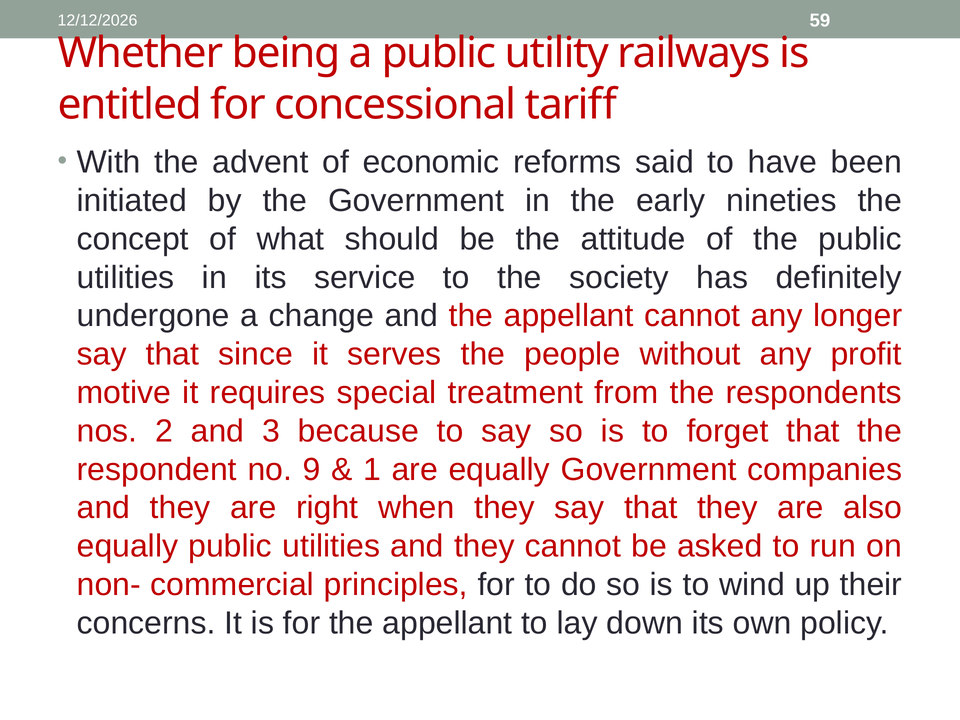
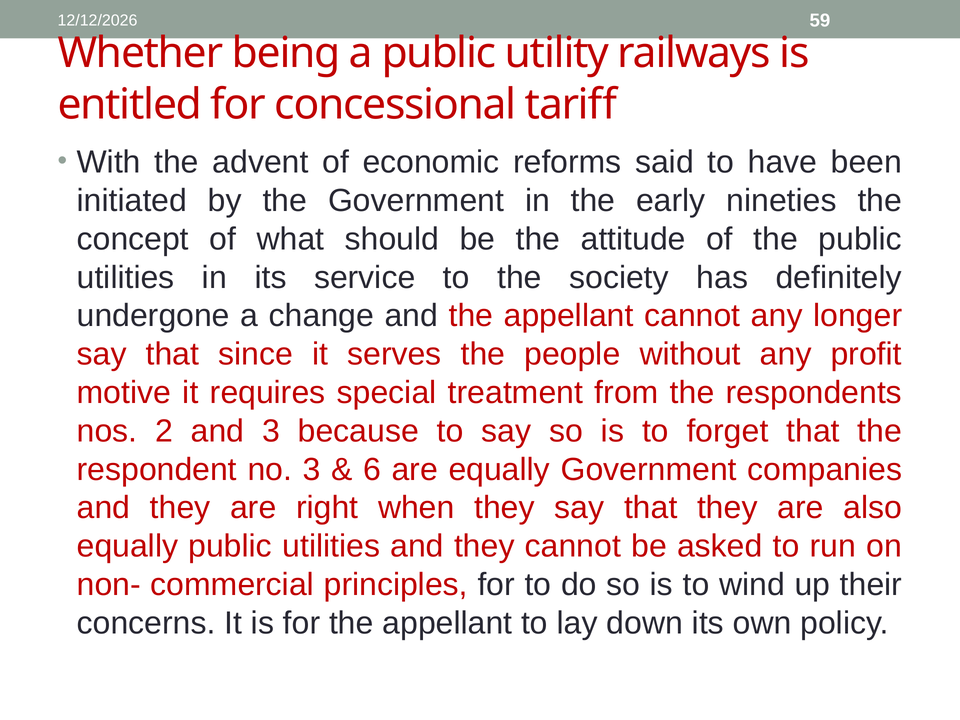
no 9: 9 -> 3
1: 1 -> 6
